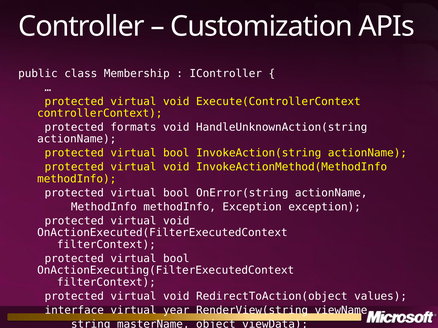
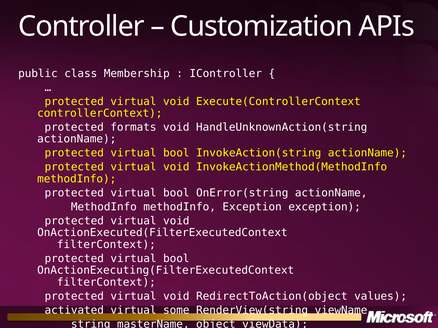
interface: interface -> activated
year: year -> some
